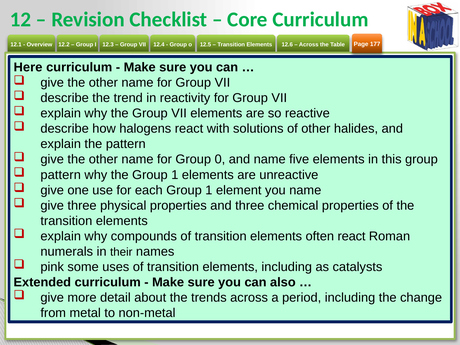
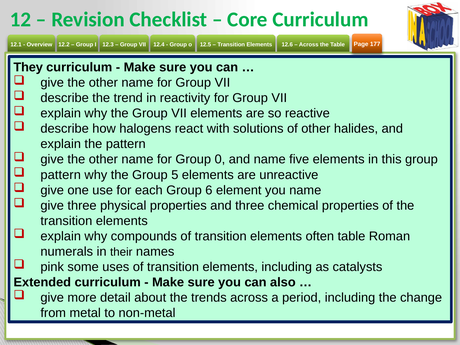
Here: Here -> They
the Group 1: 1 -> 5
each Group 1: 1 -> 6
often react: react -> table
